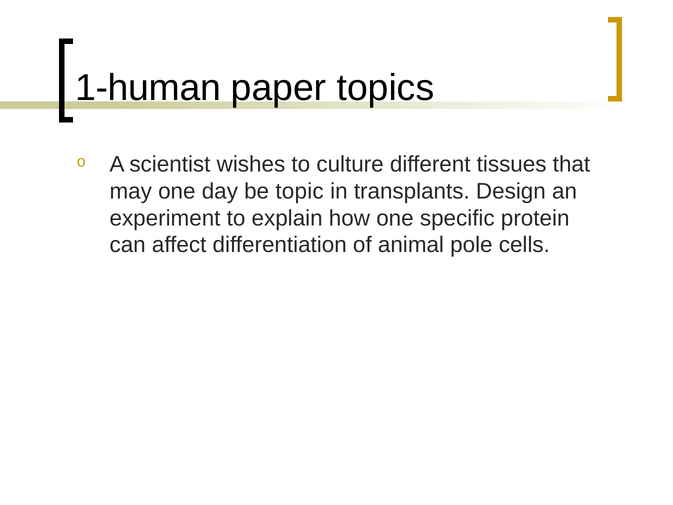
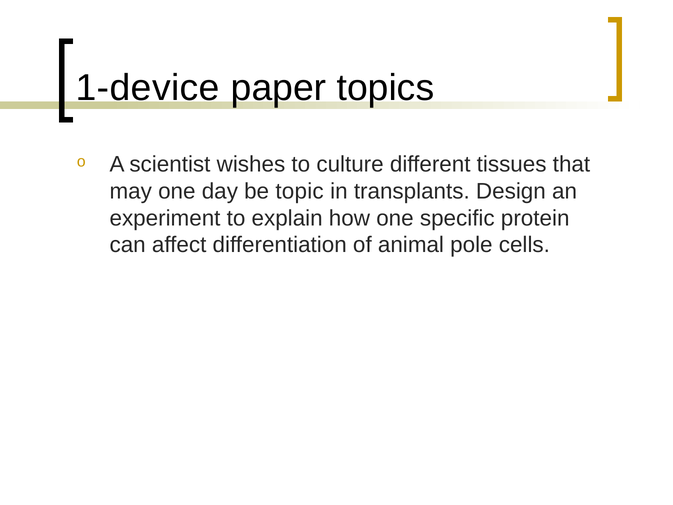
1-human: 1-human -> 1-device
